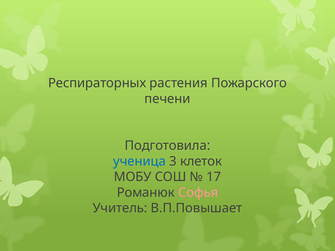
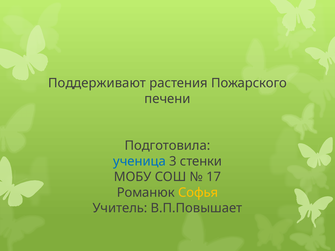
Респираторных: Респираторных -> Поддерживают
клеток: клеток -> стенки
Софья colour: pink -> yellow
